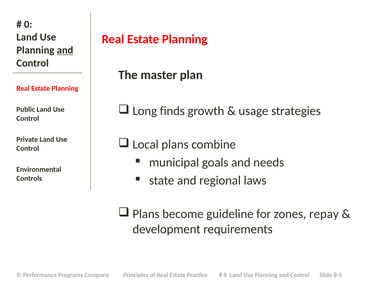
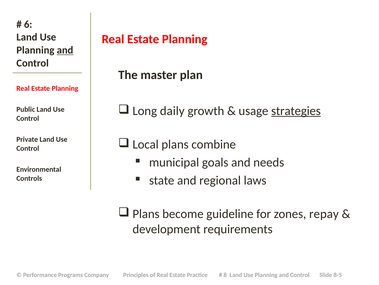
0: 0 -> 6
finds: finds -> daily
strategies underline: none -> present
